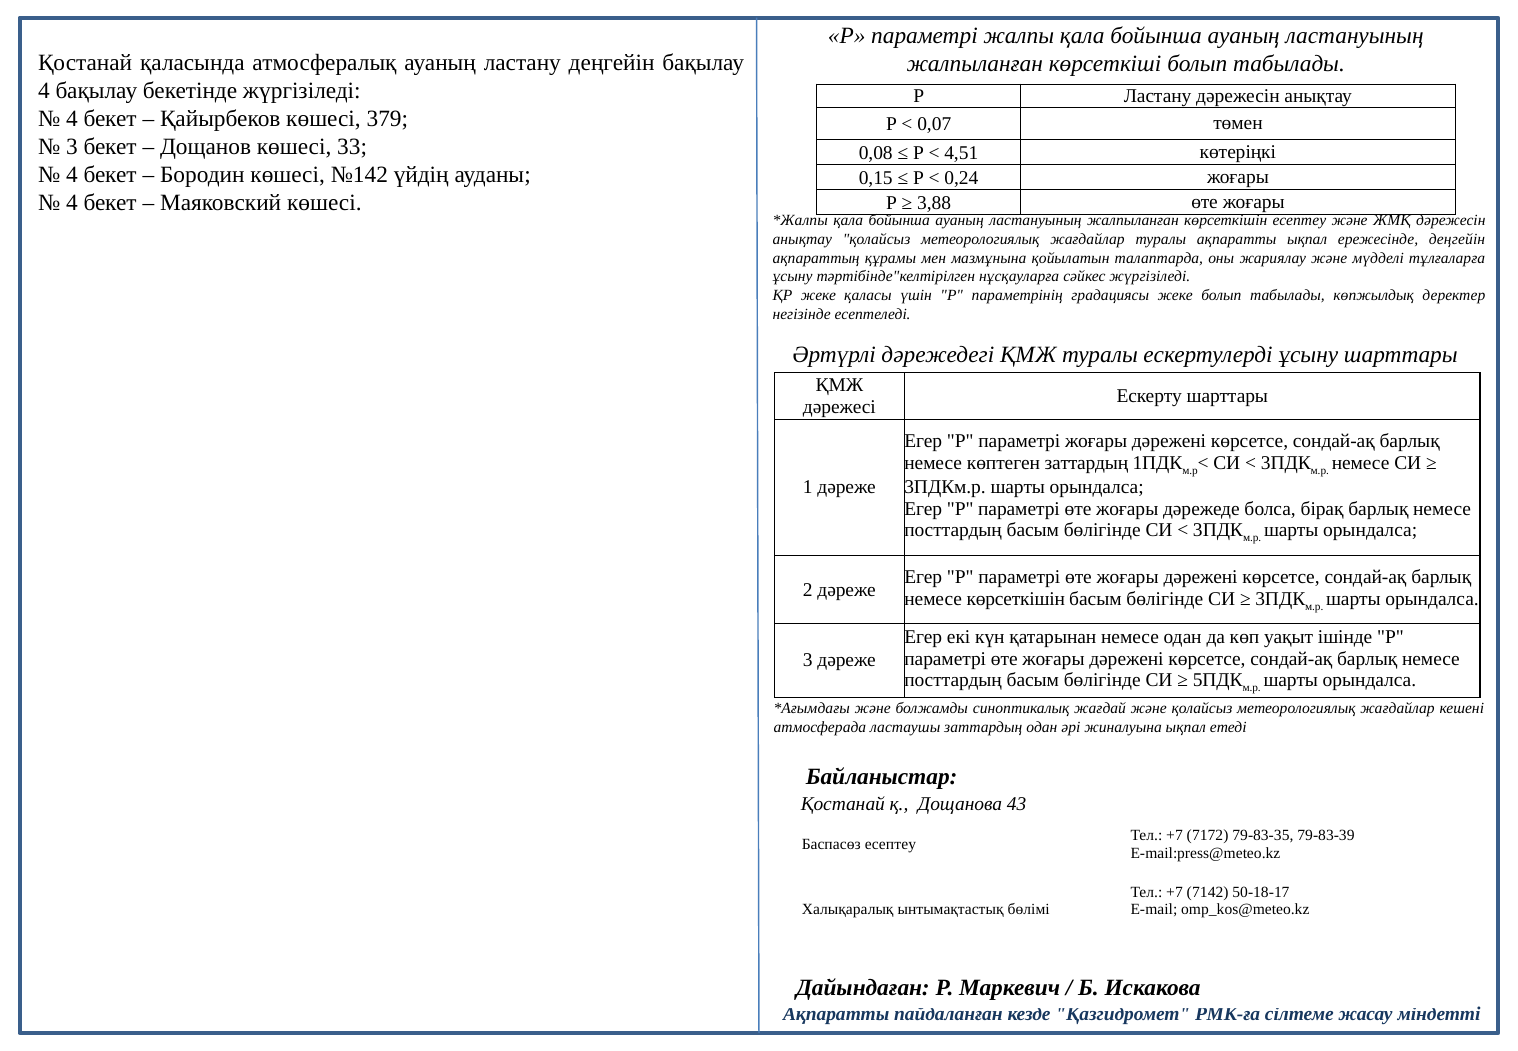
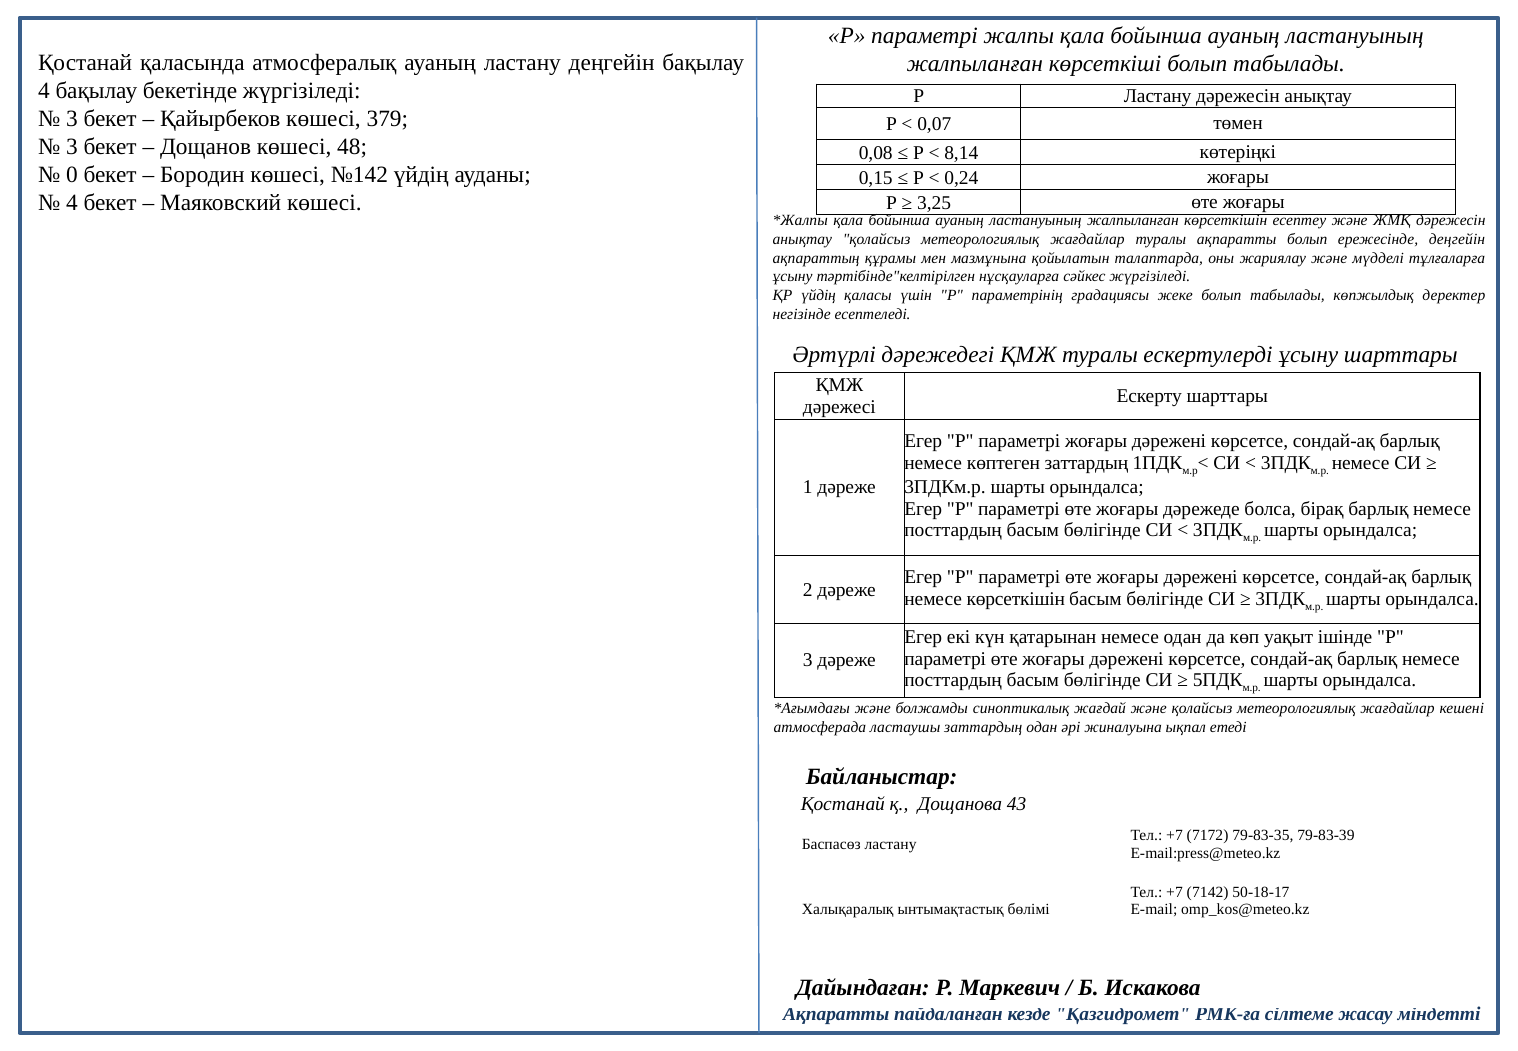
4 at (72, 119): 4 -> 3
33: 33 -> 48
4,51: 4,51 -> 8,14
4 at (72, 175): 4 -> 0
3,88: 3,88 -> 3,25
ақпаратты ықпал: ықпал -> болып
ҚР жеке: жеке -> үйдің
Баспасөз есептеу: есептеу -> ластану
